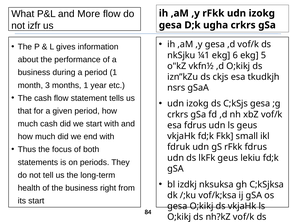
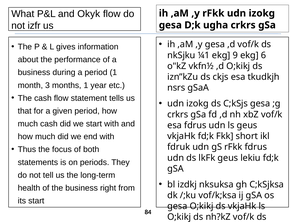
More: More -> Okyk
6: 6 -> 9
5: 5 -> 6
small: small -> short
